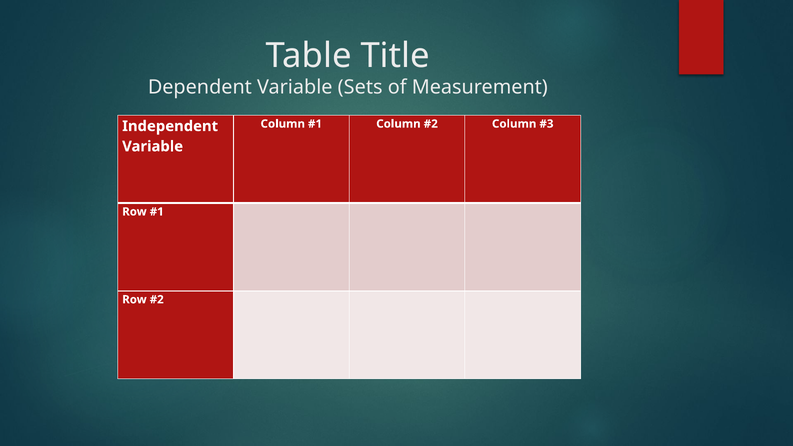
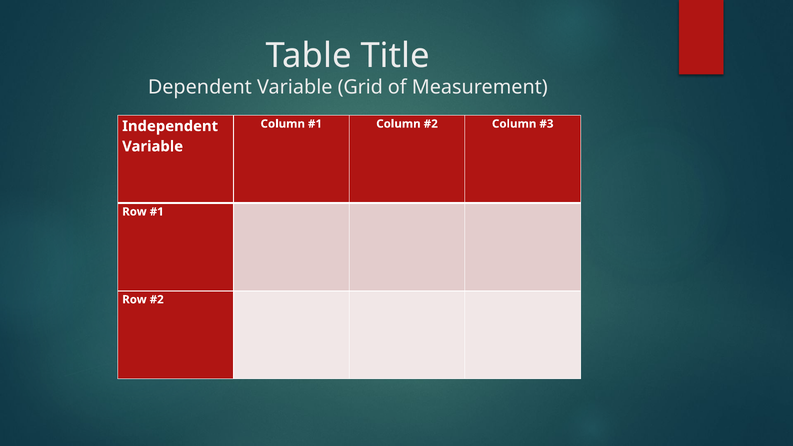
Sets: Sets -> Grid
